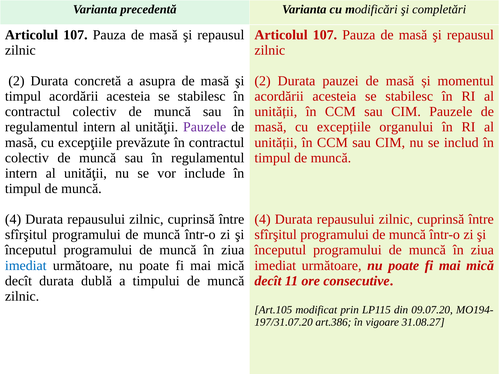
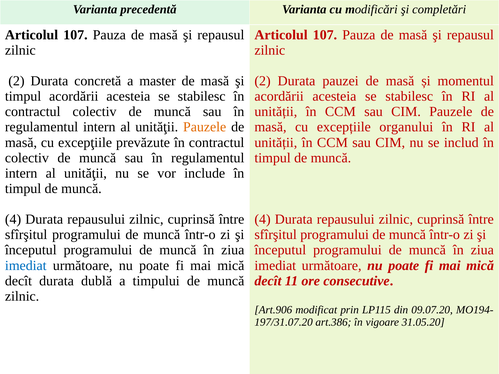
asupra: asupra -> master
Pauzele at (205, 127) colour: purple -> orange
Art.105: Art.105 -> Art.906
31.08.27: 31.08.27 -> 31.05.20
